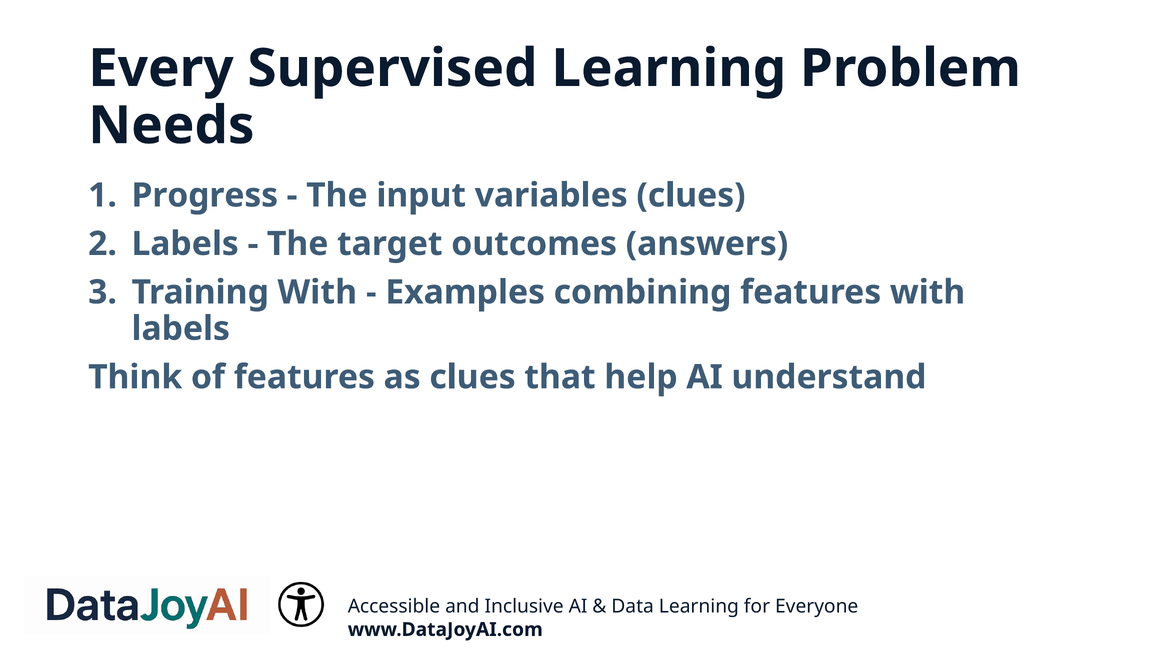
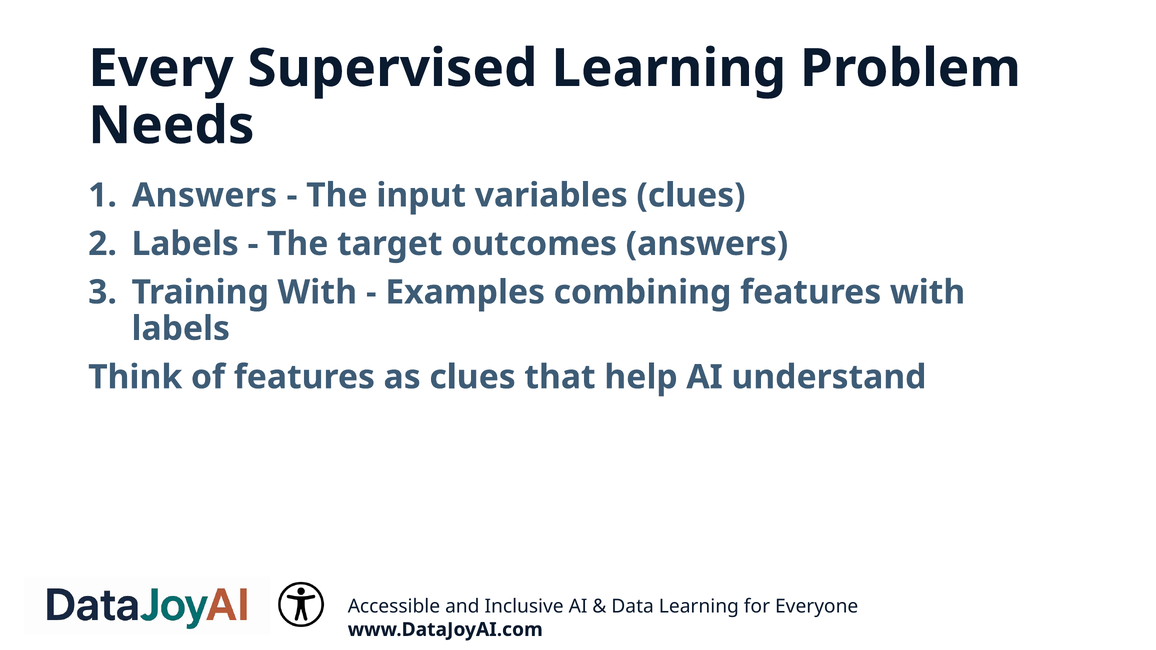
Progress at (205, 195): Progress -> Answers
